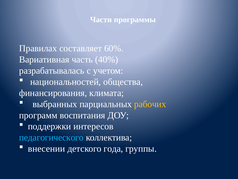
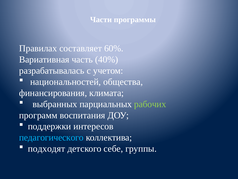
рабочих colour: yellow -> light green
внесении: внесении -> подходят
года: года -> себе
